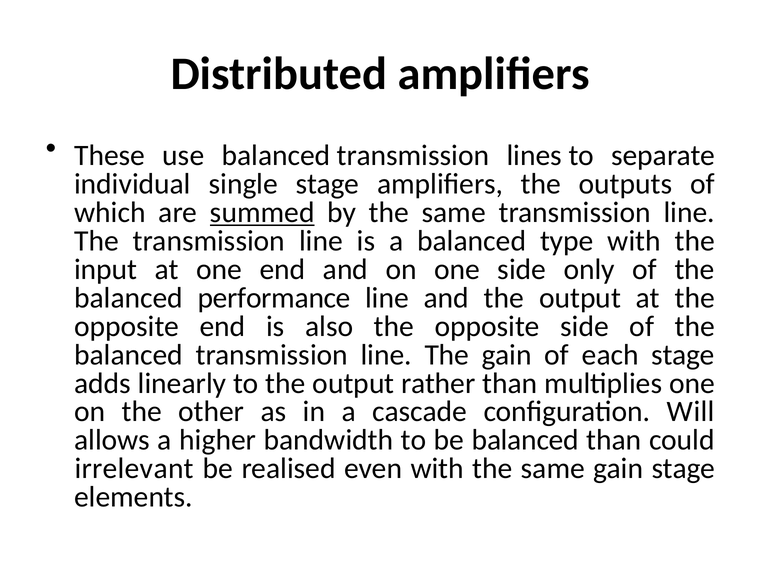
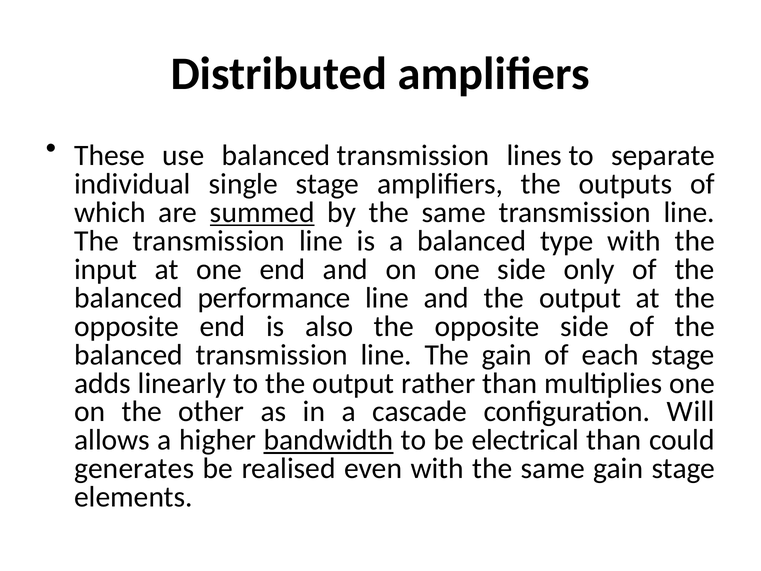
bandwidth underline: none -> present
be balanced: balanced -> electrical
irrelevant: irrelevant -> generates
